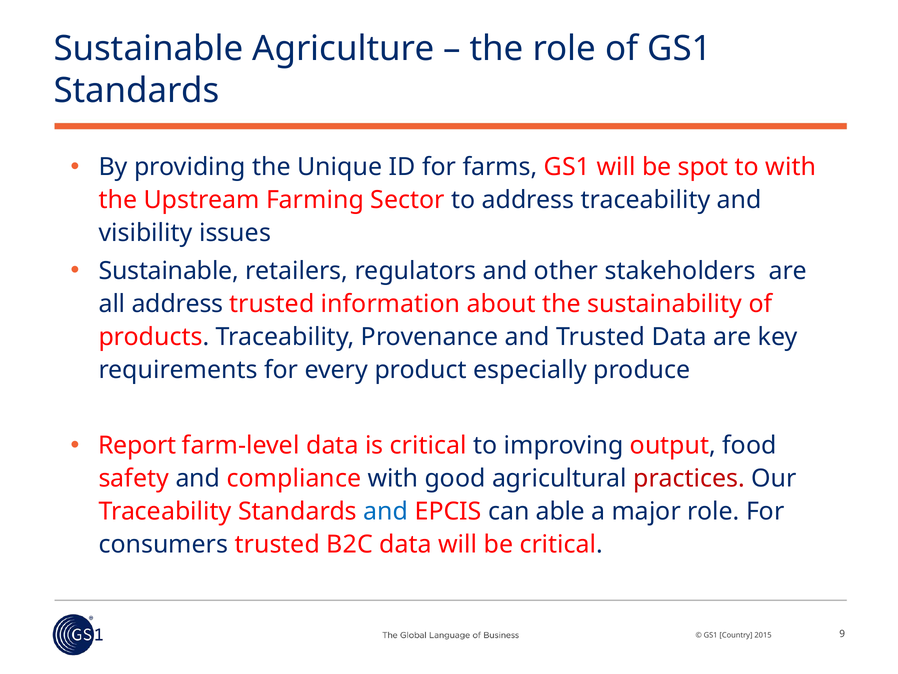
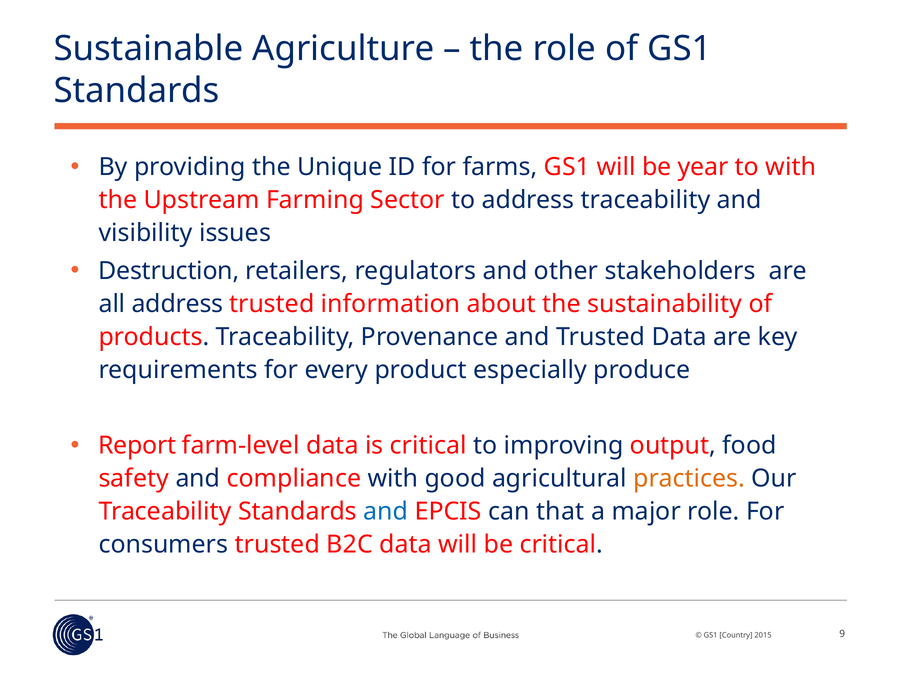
spot: spot -> year
Sustainable at (169, 271): Sustainable -> Destruction
practices colour: red -> orange
able: able -> that
